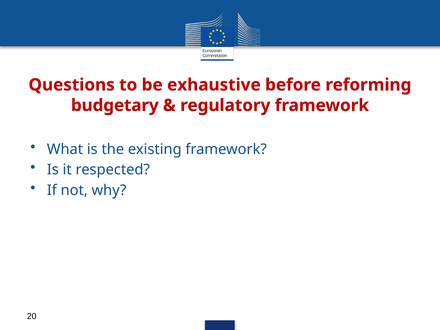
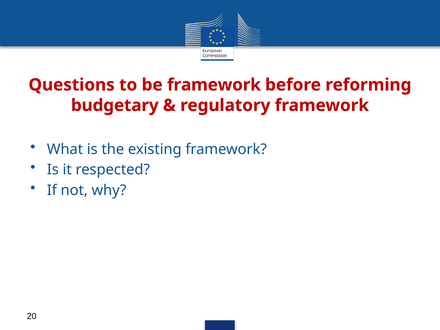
be exhaustive: exhaustive -> framework
